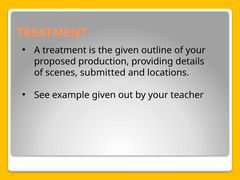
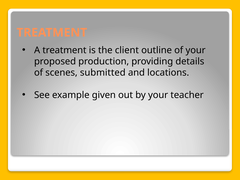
the given: given -> client
